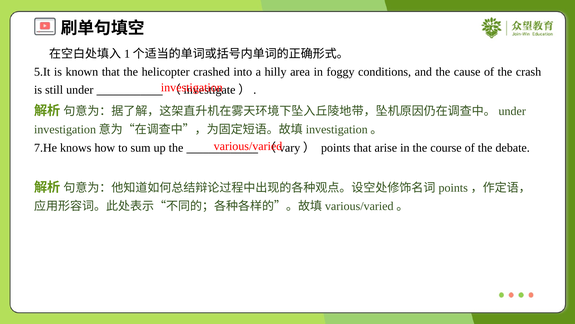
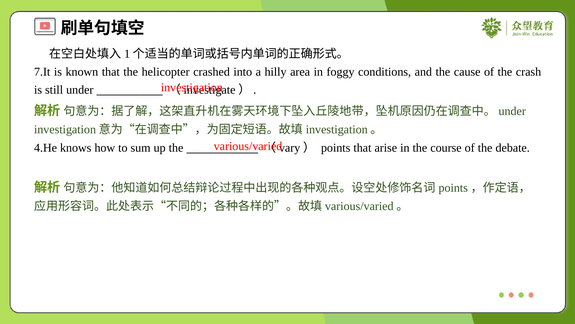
5.It: 5.It -> 7.It
7.He: 7.He -> 4.He
